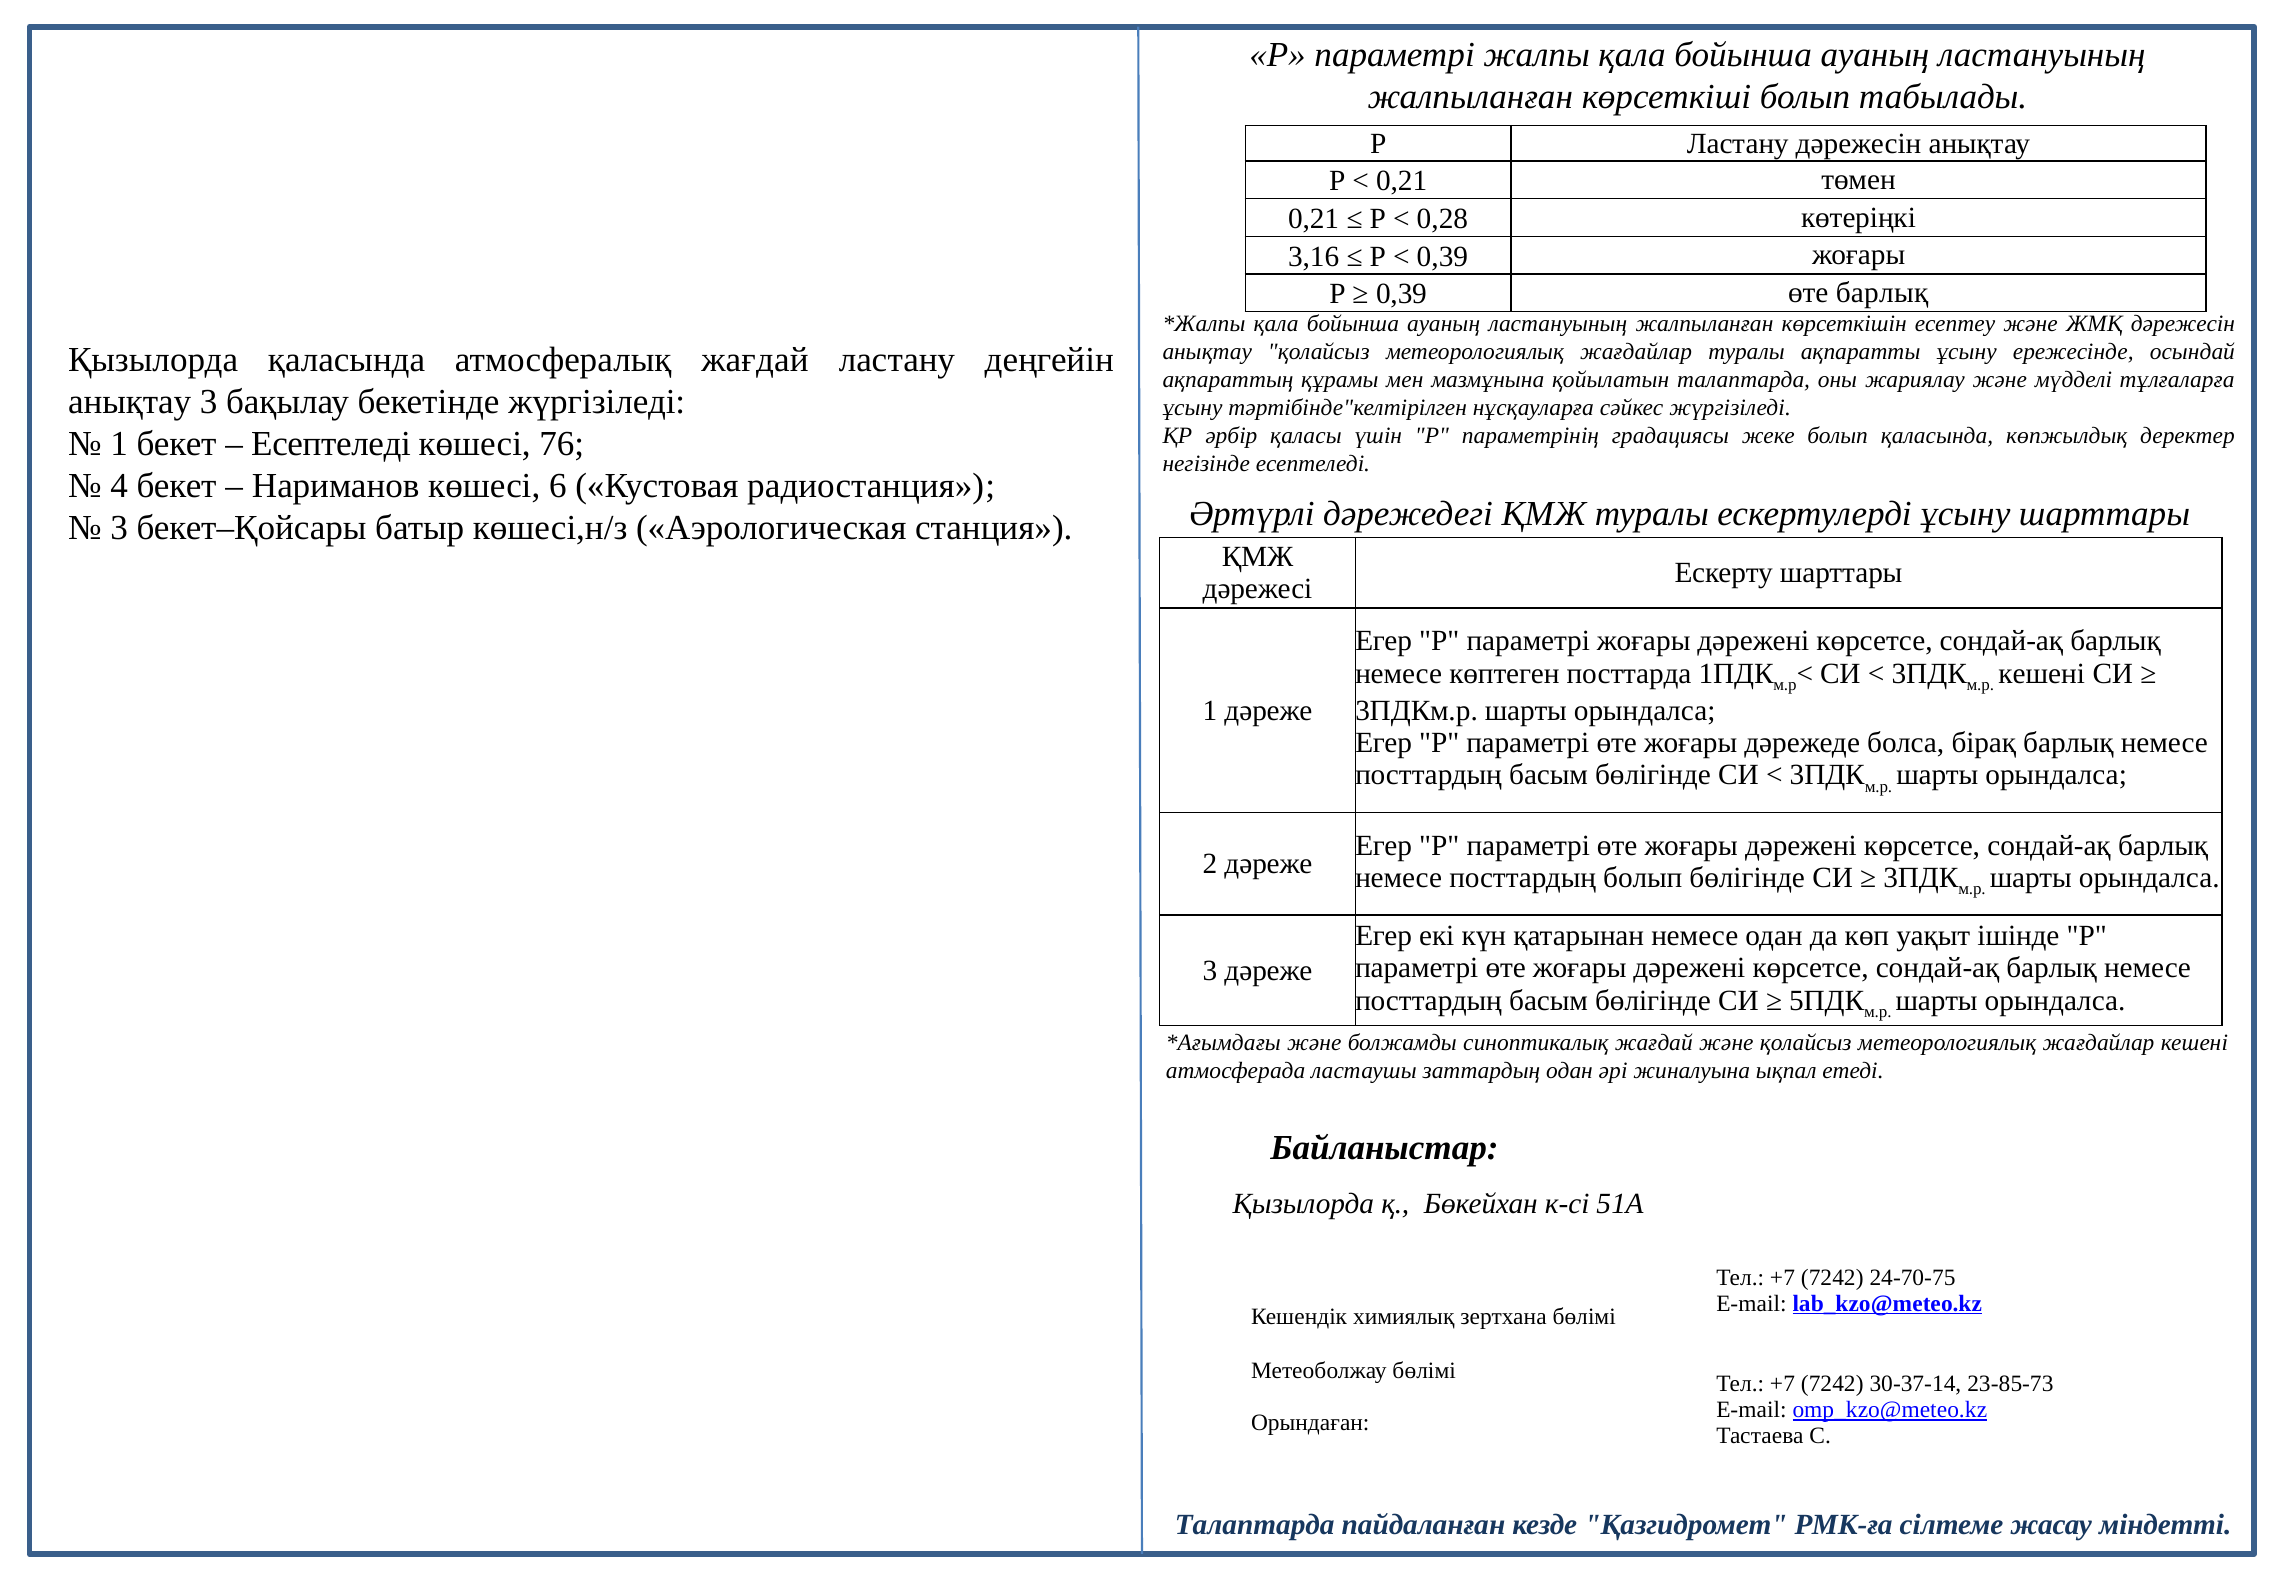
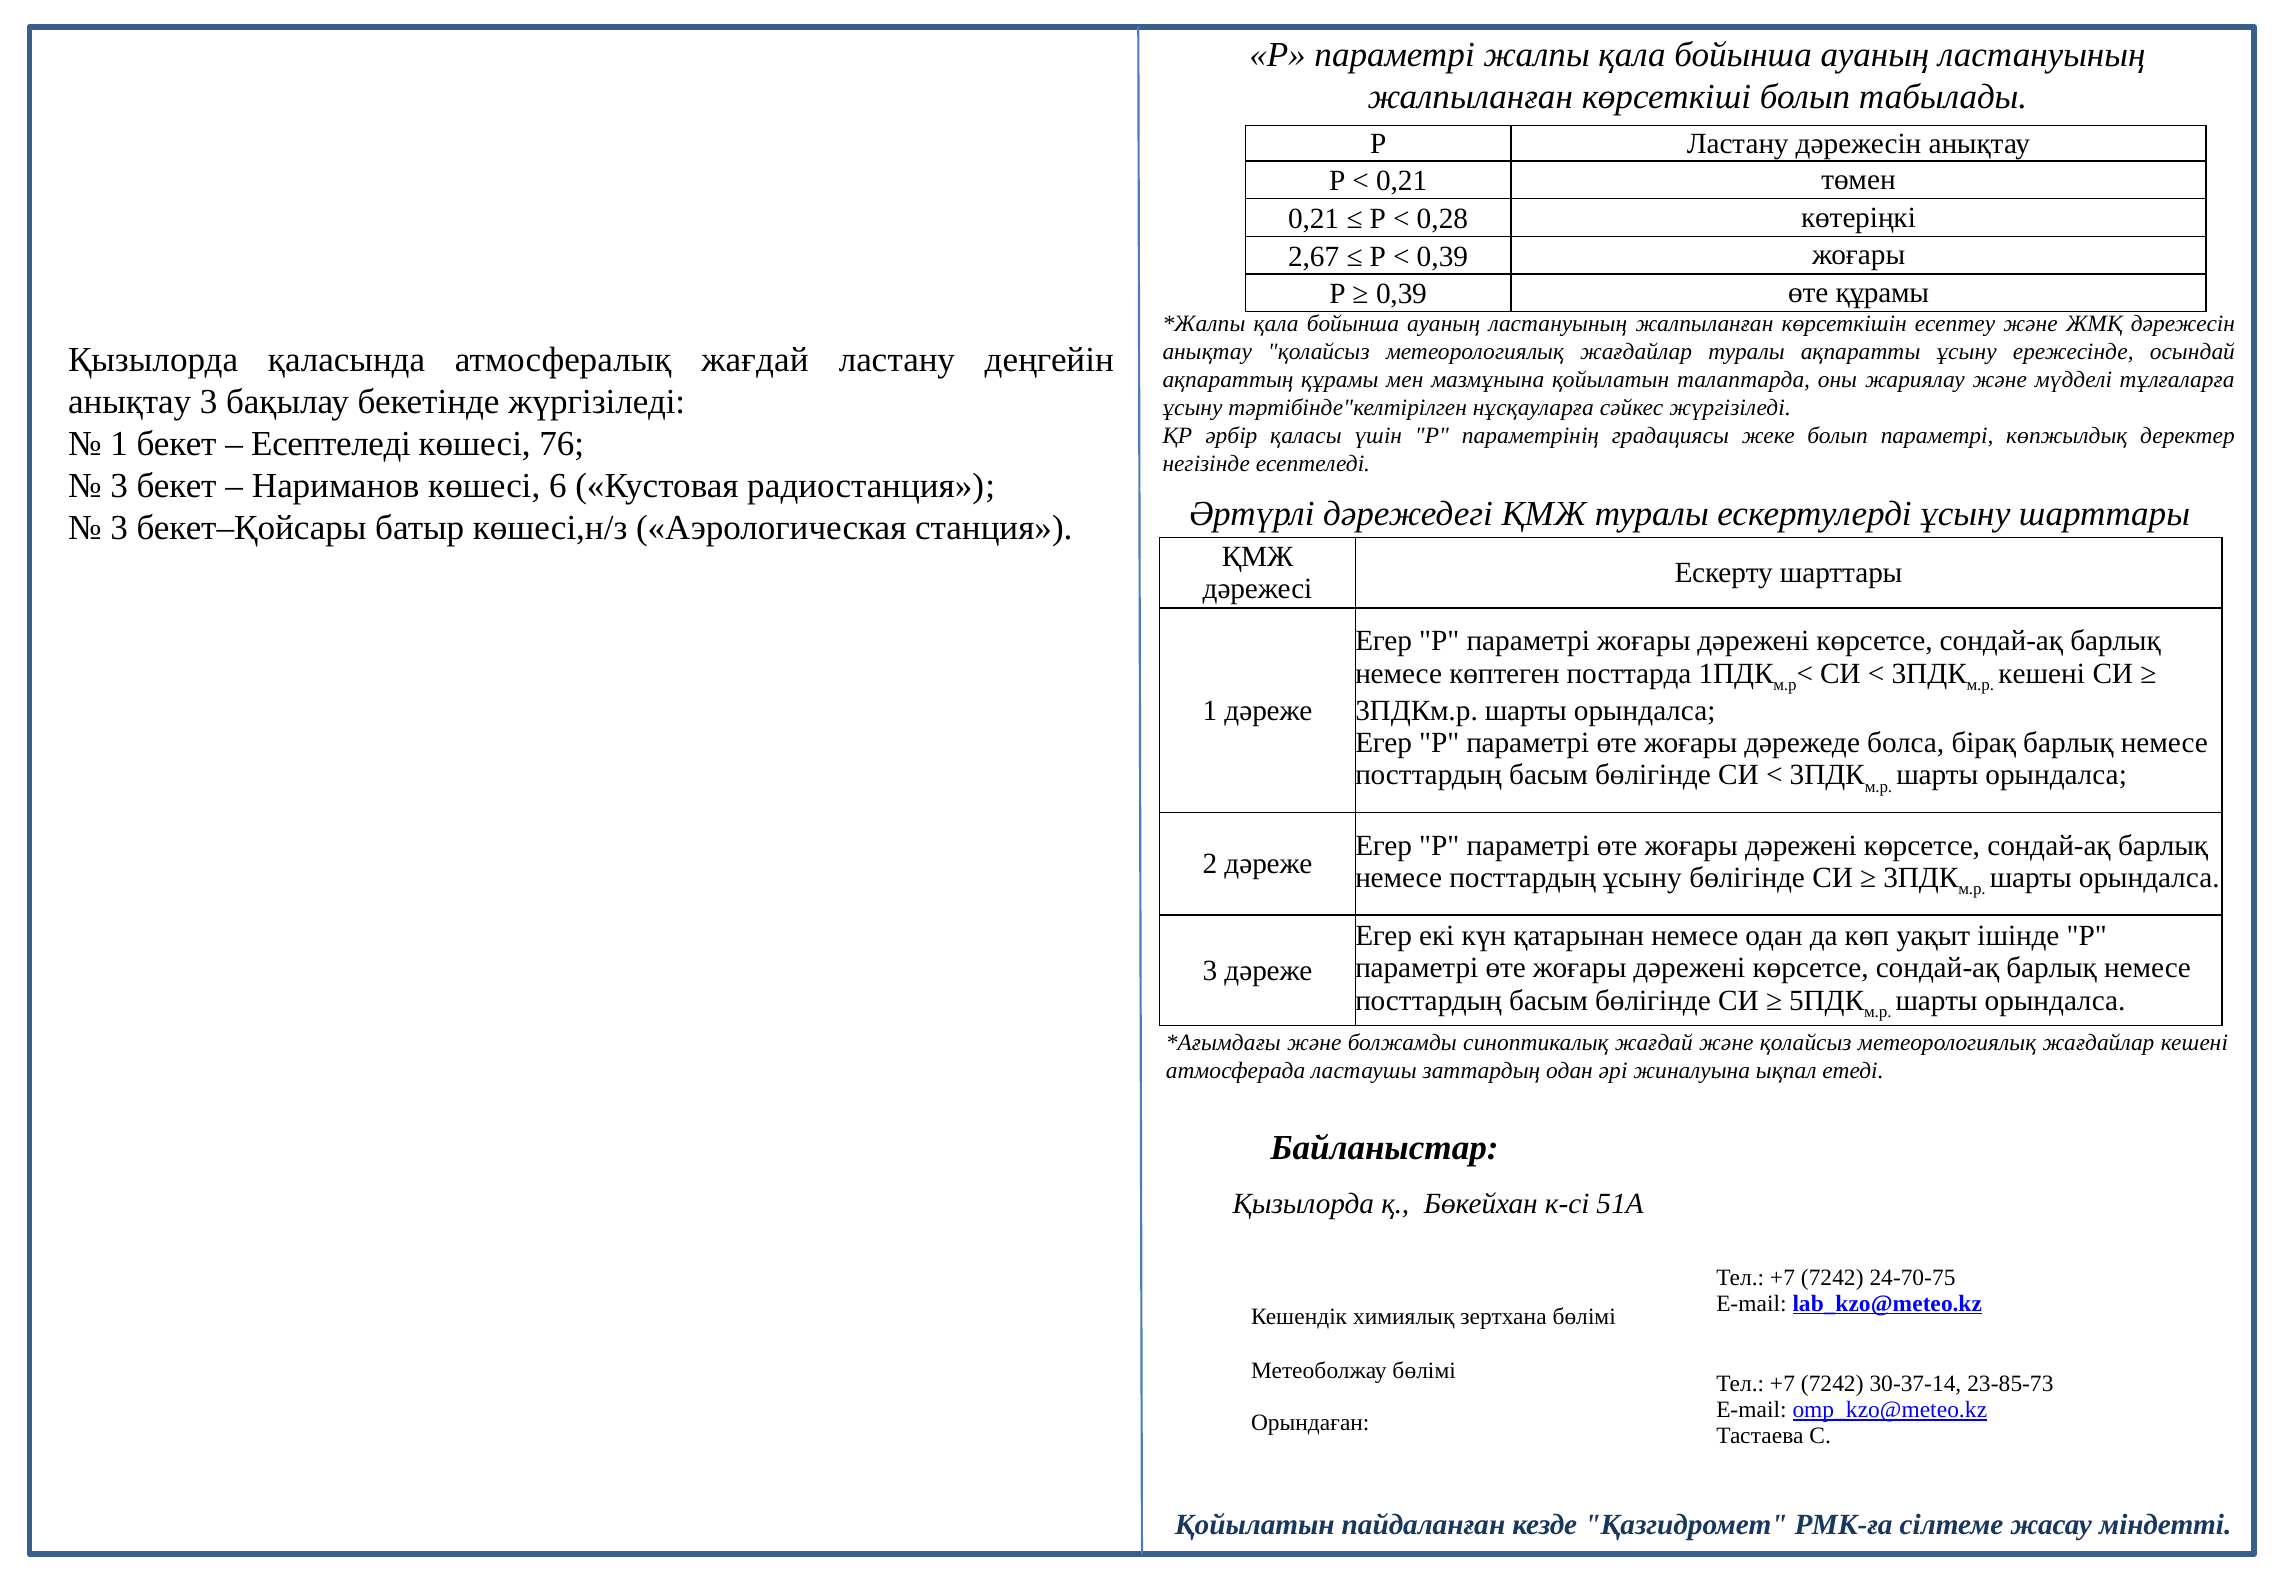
3,16: 3,16 -> 2,67
өте барлық: барлық -> құрамы
болып қаласында: қаласында -> параметрі
4 at (119, 486): 4 -> 3
посттардың болып: болып -> ұсыну
Талаптарда at (1255, 1525): Талаптарда -> Қойылатын
